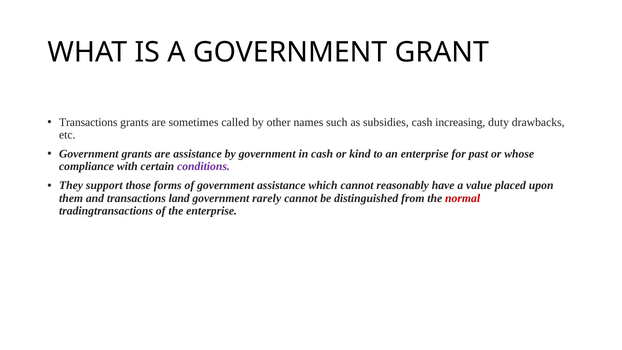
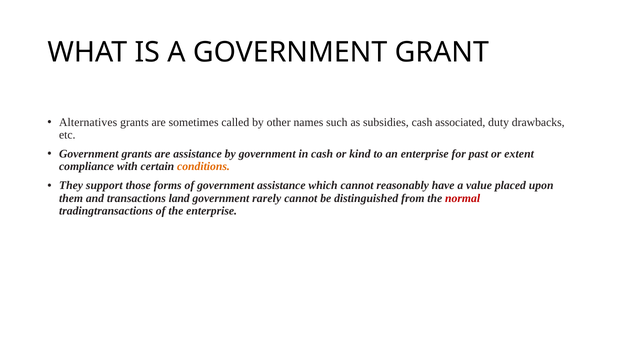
Transactions at (88, 122): Transactions -> Alternatives
increasing: increasing -> associated
whose: whose -> extent
conditions colour: purple -> orange
